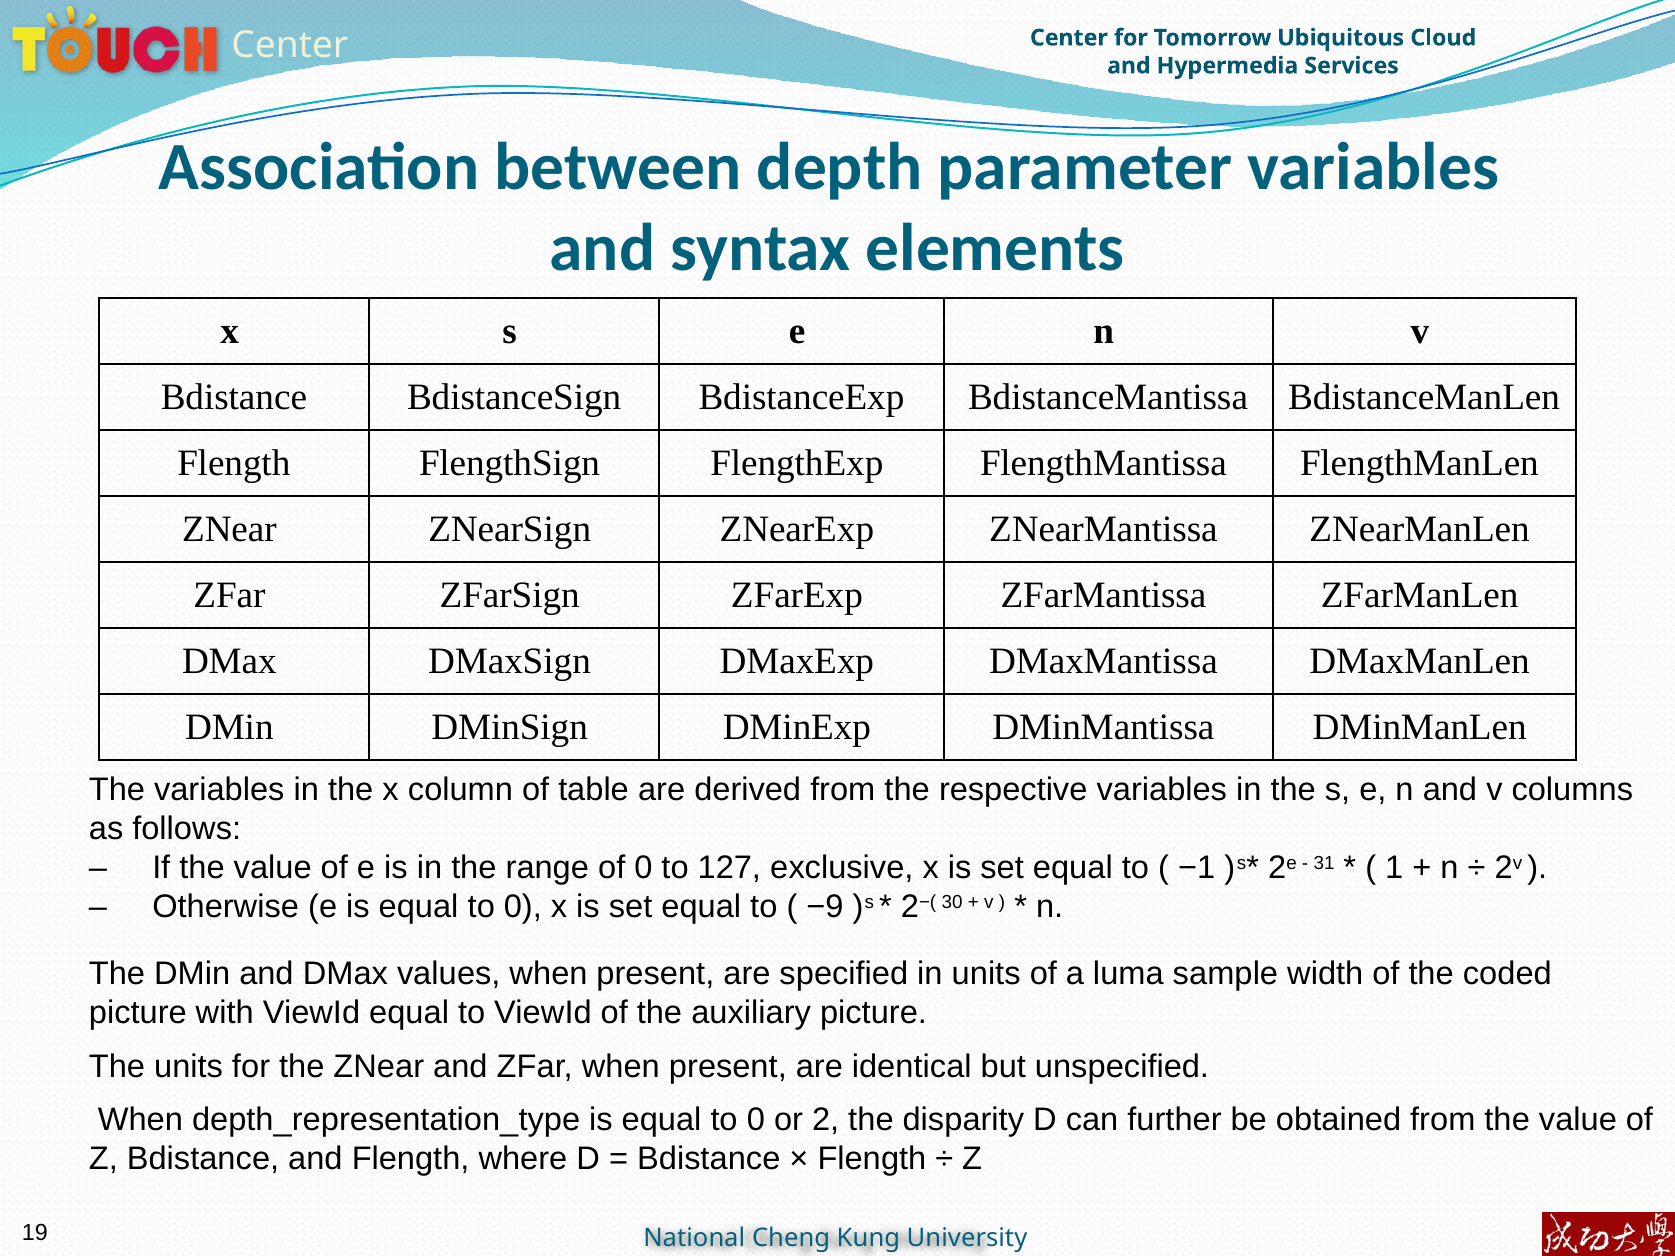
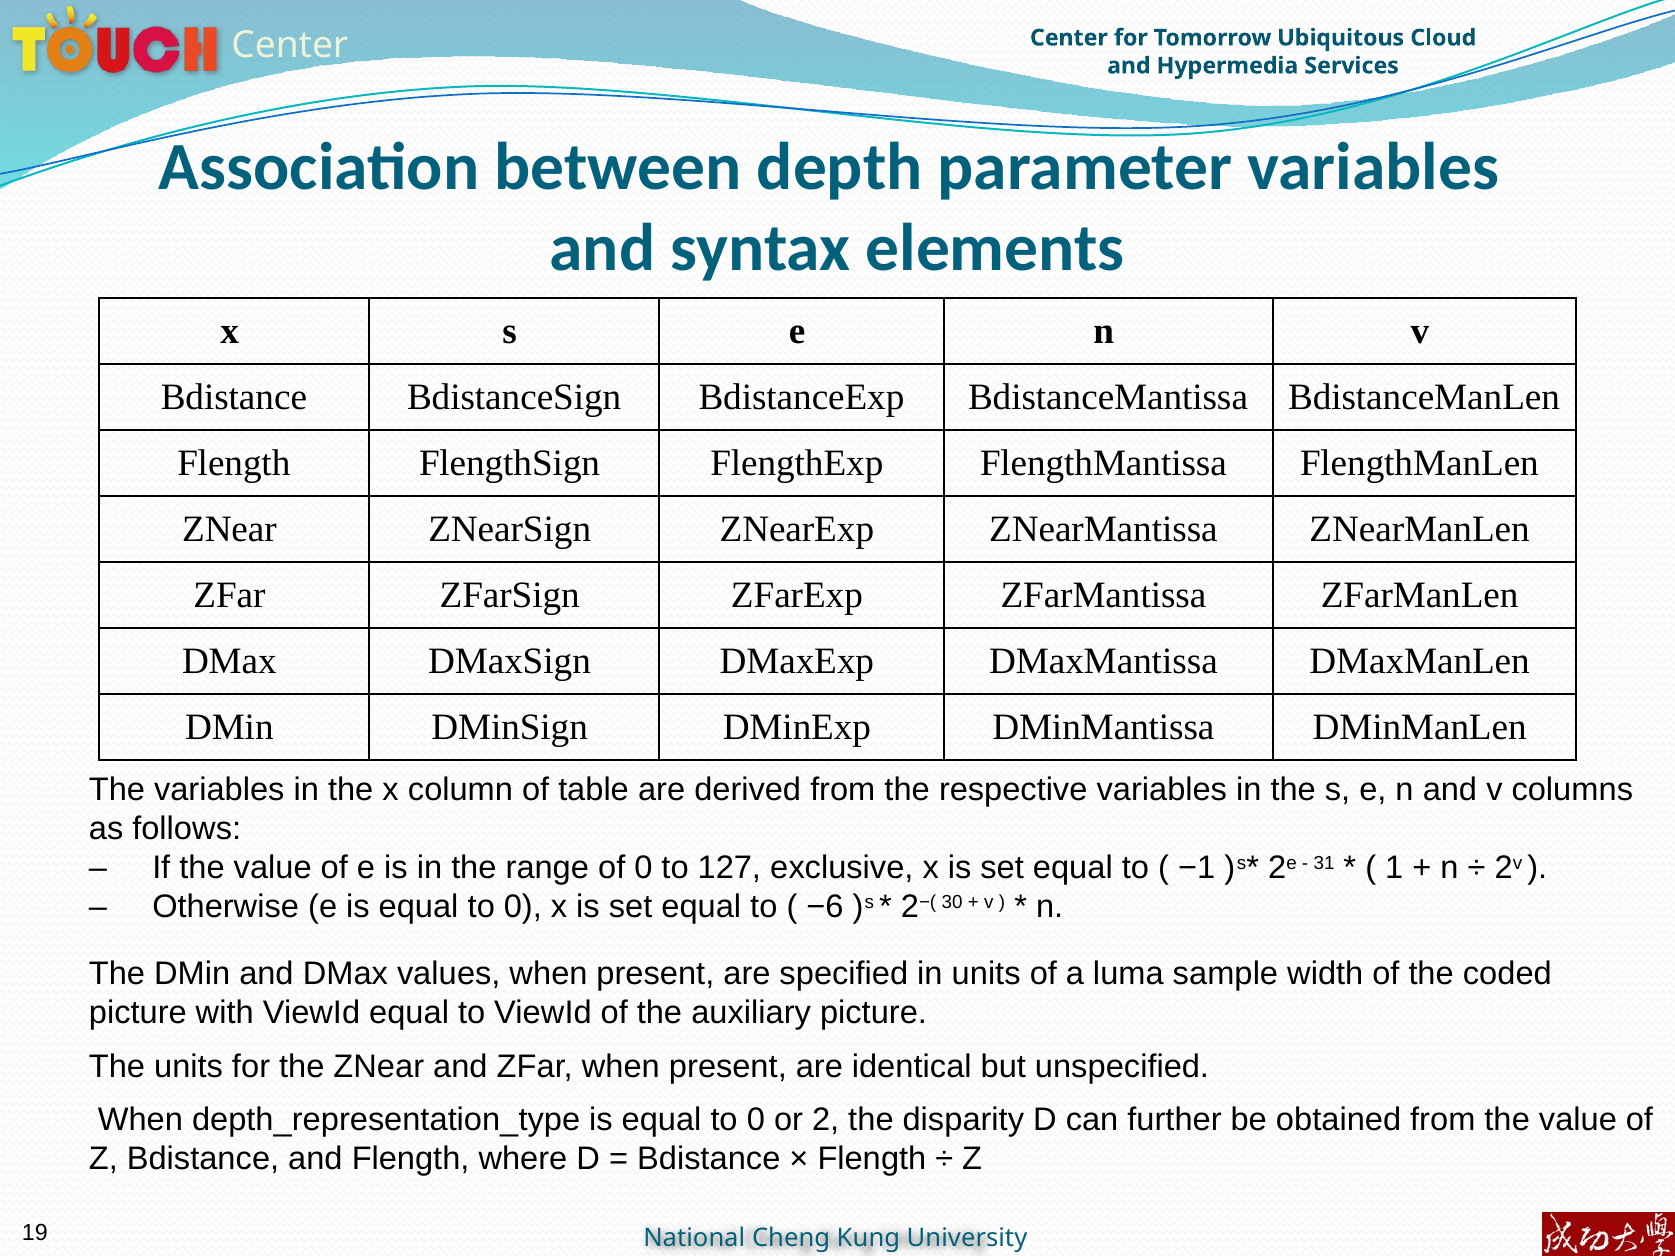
−9: −9 -> −6
